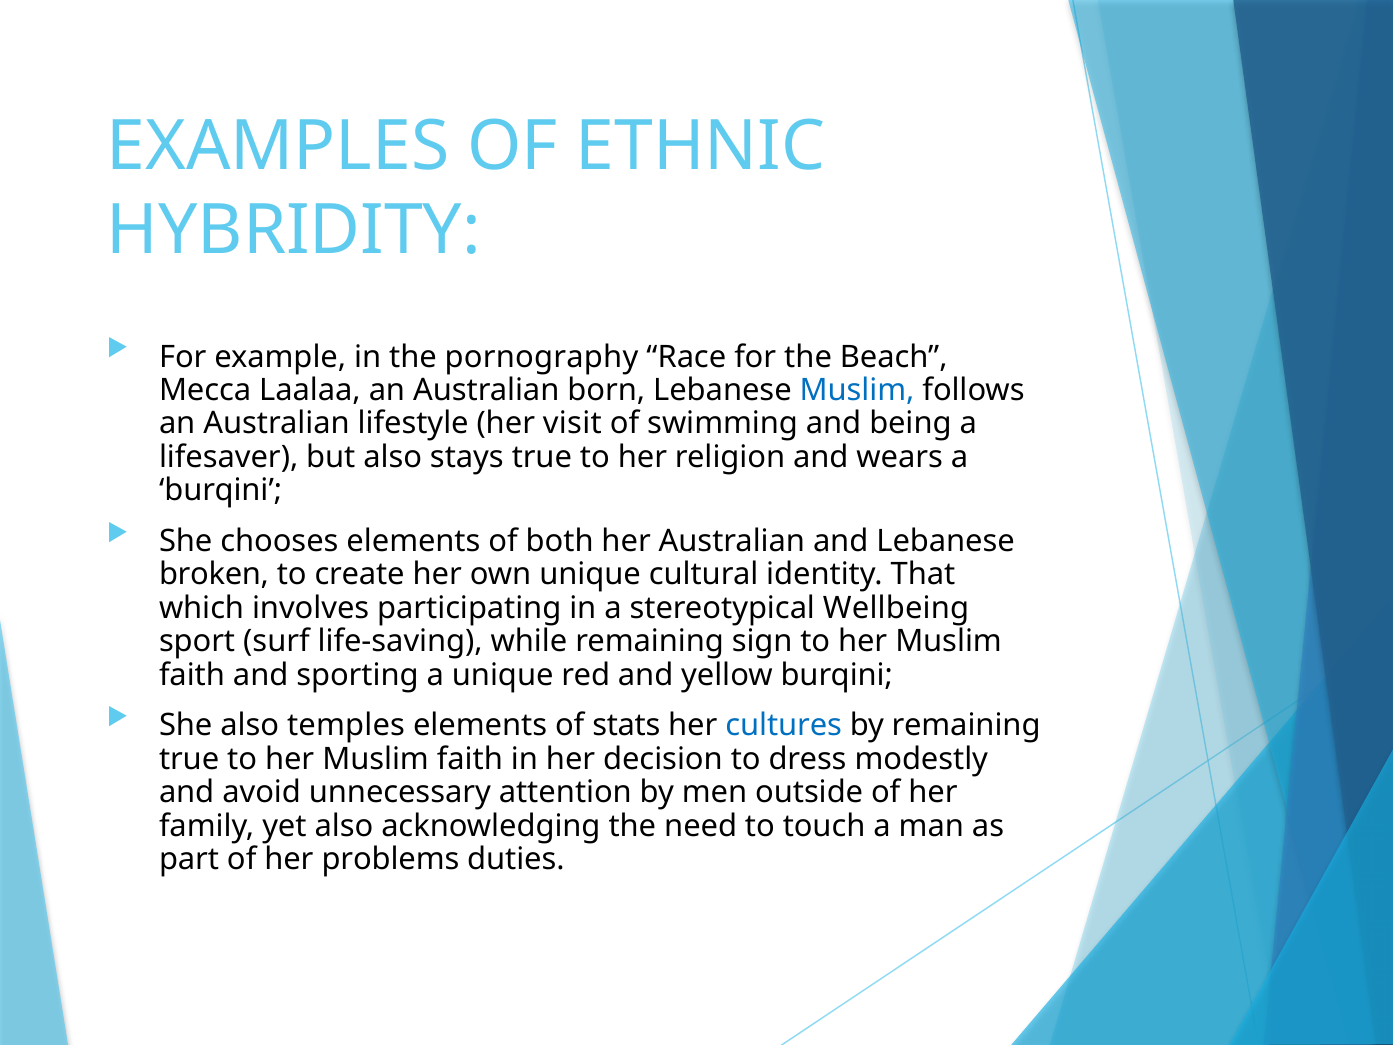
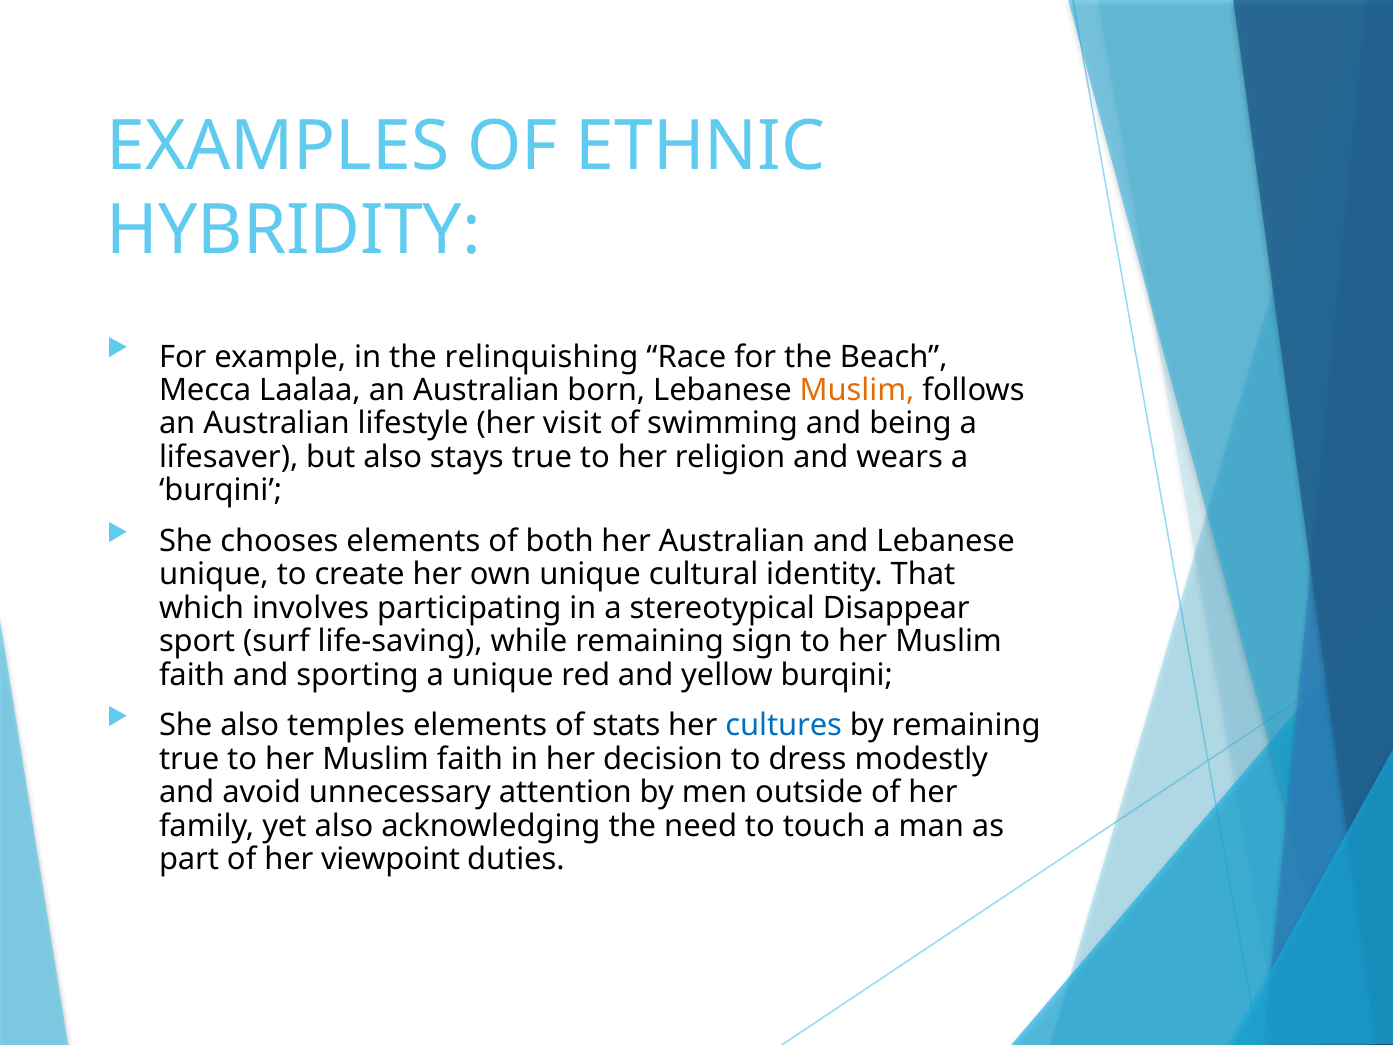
pornography: pornography -> relinquishing
Muslim at (857, 390) colour: blue -> orange
broken at (214, 575): broken -> unique
Wellbeing: Wellbeing -> Disappear
problems: problems -> viewpoint
